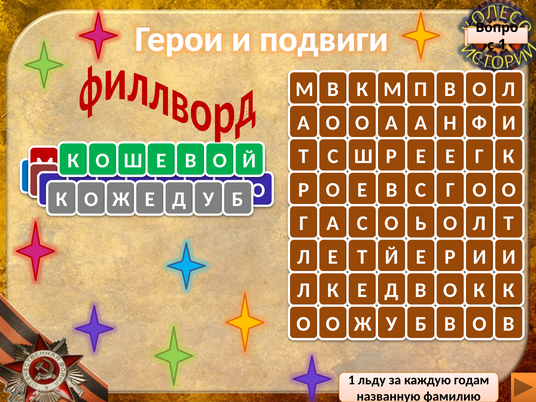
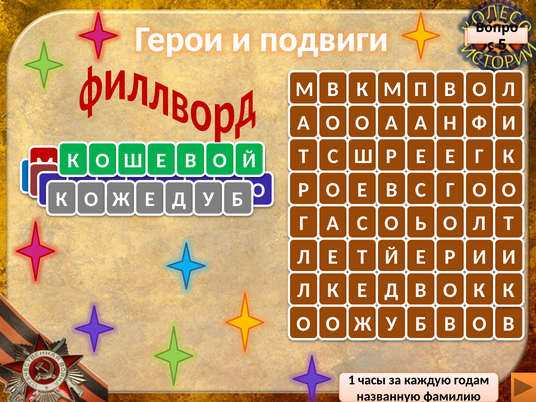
с 1: 1 -> 5
льду: льду -> часы
